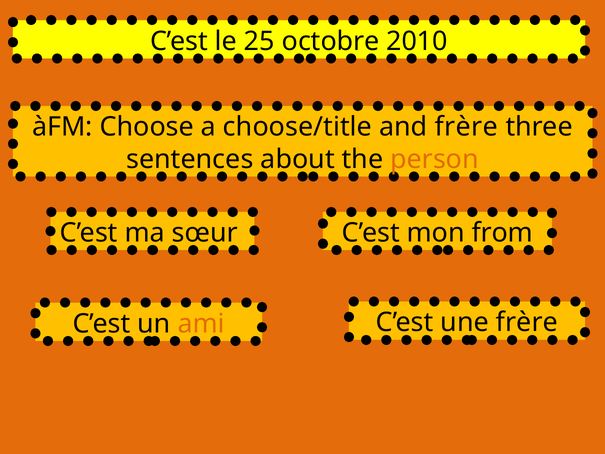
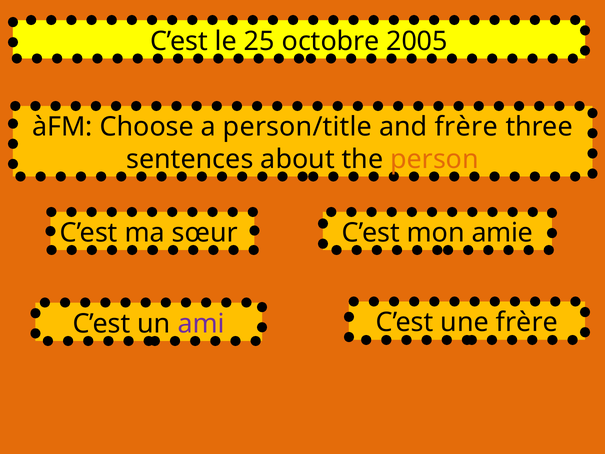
2010: 2010 -> 2005
choose/title: choose/title -> person/title
from: from -> amie
ami colour: orange -> purple
